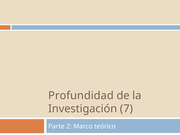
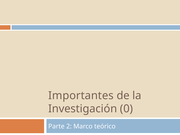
Profundidad: Profundidad -> Importantes
7: 7 -> 0
